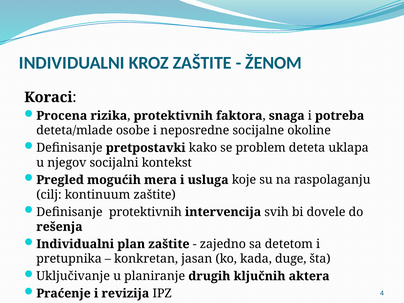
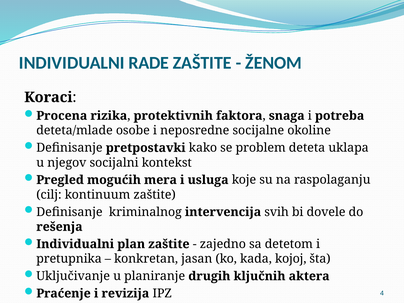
KROZ: KROZ -> RADE
Definisanje protektivnih: protektivnih -> kriminalnog
duge: duge -> kojoj
